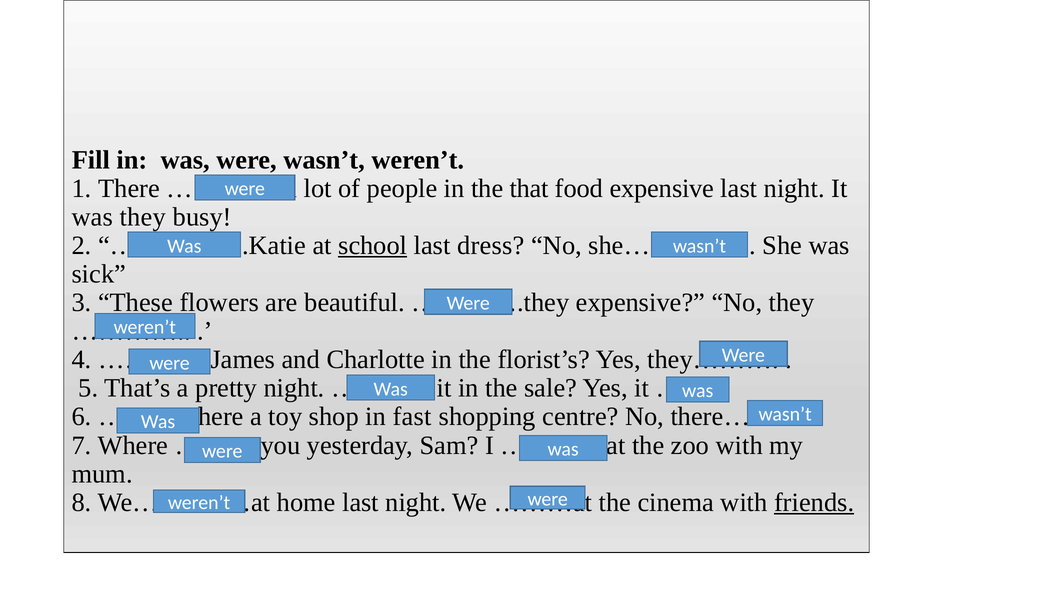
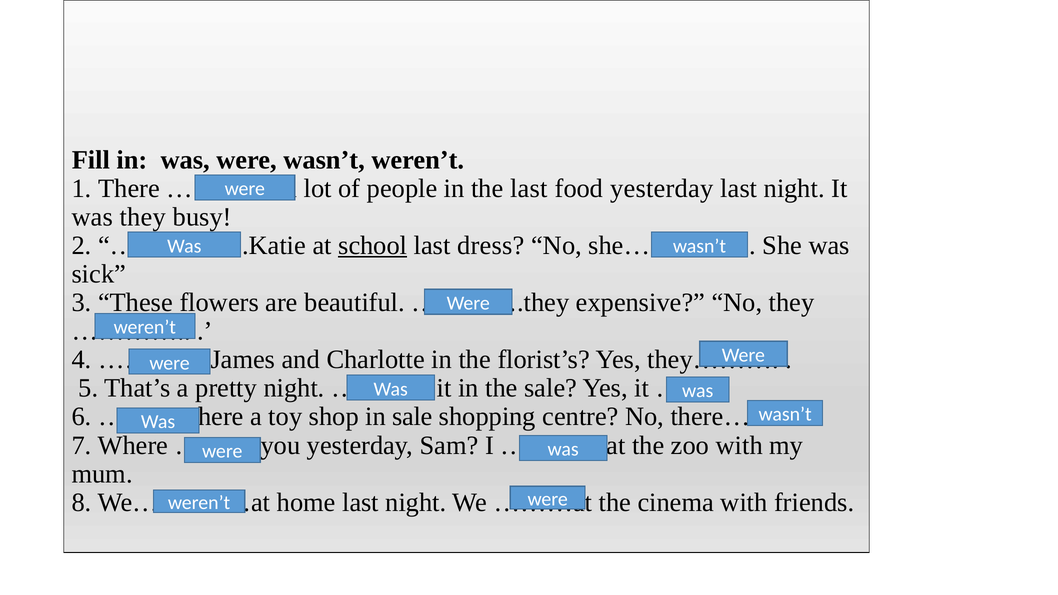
the that: that -> last
food expensive: expensive -> yesterday
in fast: fast -> sale
friends underline: present -> none
